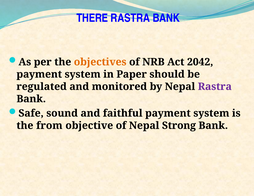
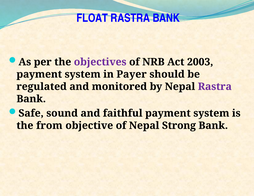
THERE: THERE -> FLOAT
objectives colour: orange -> purple
2042: 2042 -> 2003
Paper: Paper -> Payer
